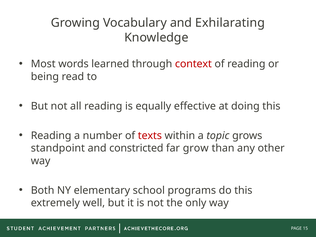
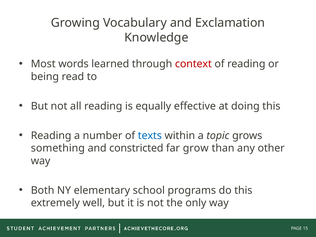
Exhilarating: Exhilarating -> Exclamation
texts colour: red -> blue
standpoint: standpoint -> something
